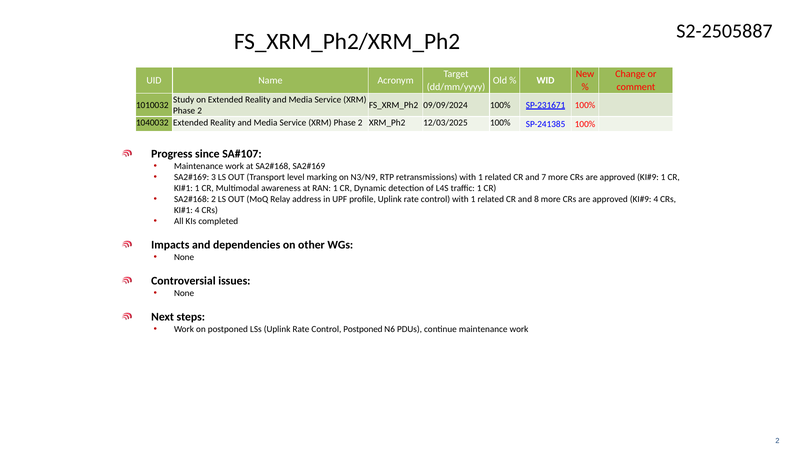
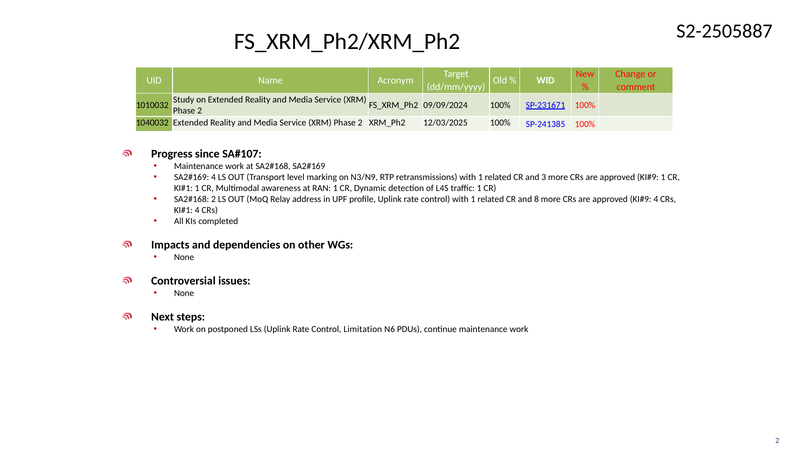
3 at (214, 177): 3 -> 4
7: 7 -> 3
Control Postponed: Postponed -> Limitation
